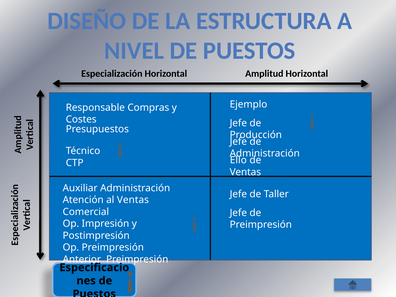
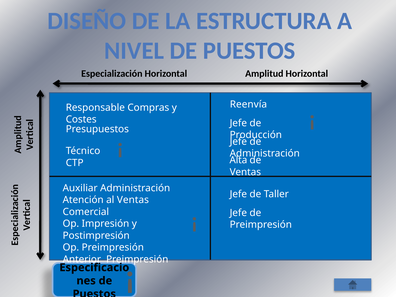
Ejemplo: Ejemplo -> Reenvía
Ello: Ello -> Alta
